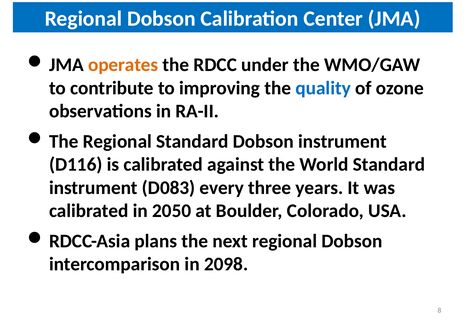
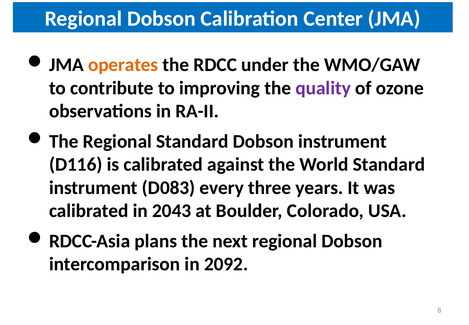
quality colour: blue -> purple
2050: 2050 -> 2043
2098: 2098 -> 2092
